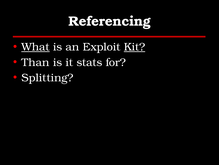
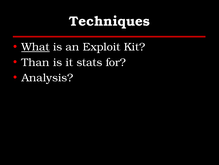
Referencing: Referencing -> Techniques
Kit underline: present -> none
Splitting: Splitting -> Analysis
